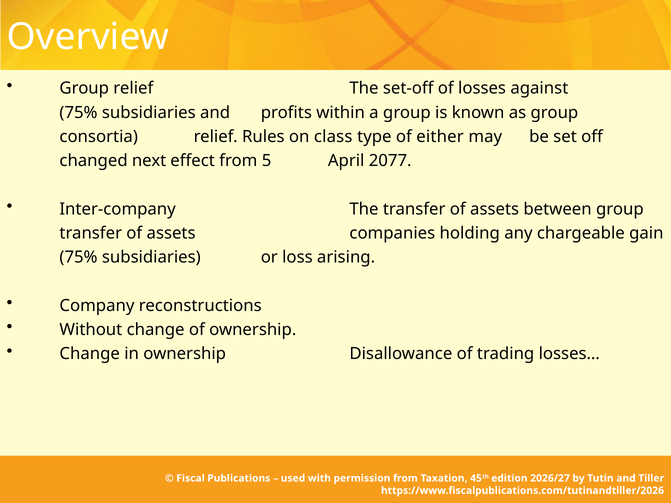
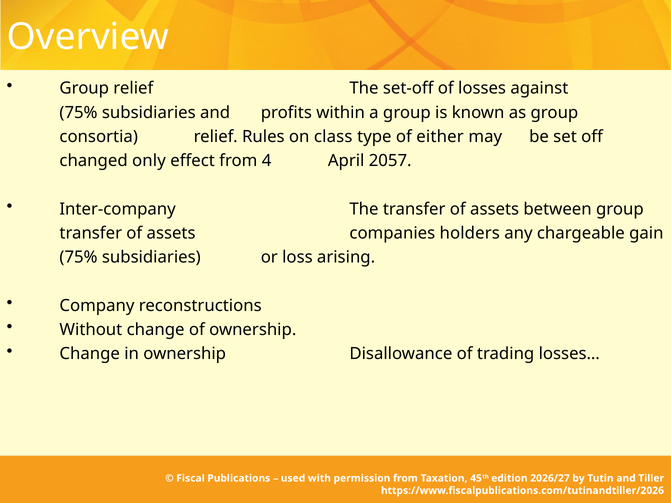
next: next -> only
5: 5 -> 4
2077: 2077 -> 2057
holding: holding -> holders
